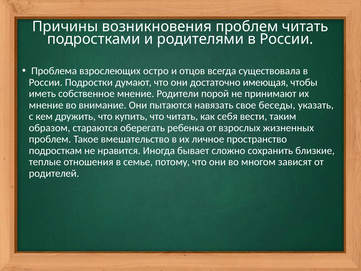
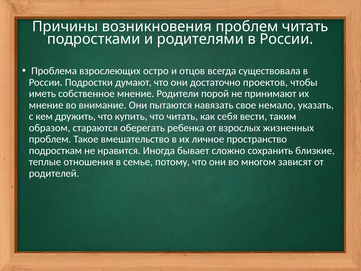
имеющая: имеющая -> проектов
беседы: беседы -> немало
